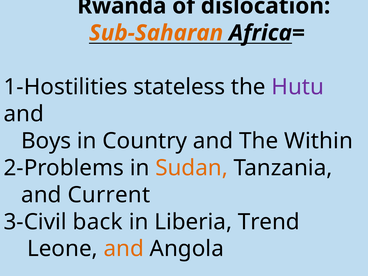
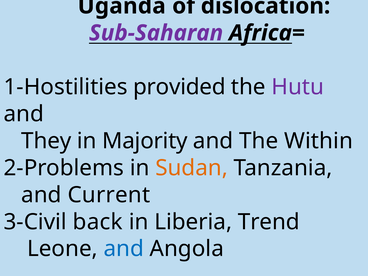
Rwanda: Rwanda -> Uganda
Sub-Saharan colour: orange -> purple
stateless: stateless -> provided
Boys: Boys -> They
Country: Country -> Majority
and at (124, 249) colour: orange -> blue
